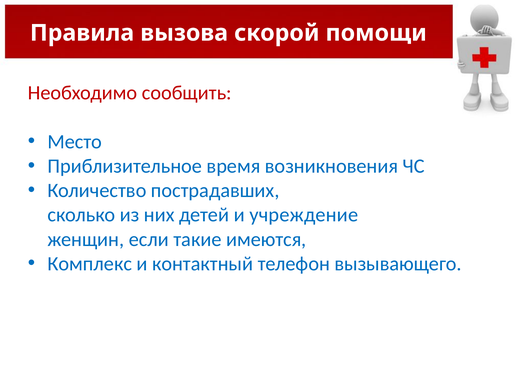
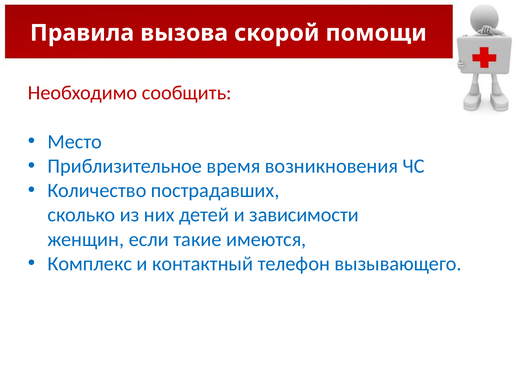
учреждение: учреждение -> зависимости
